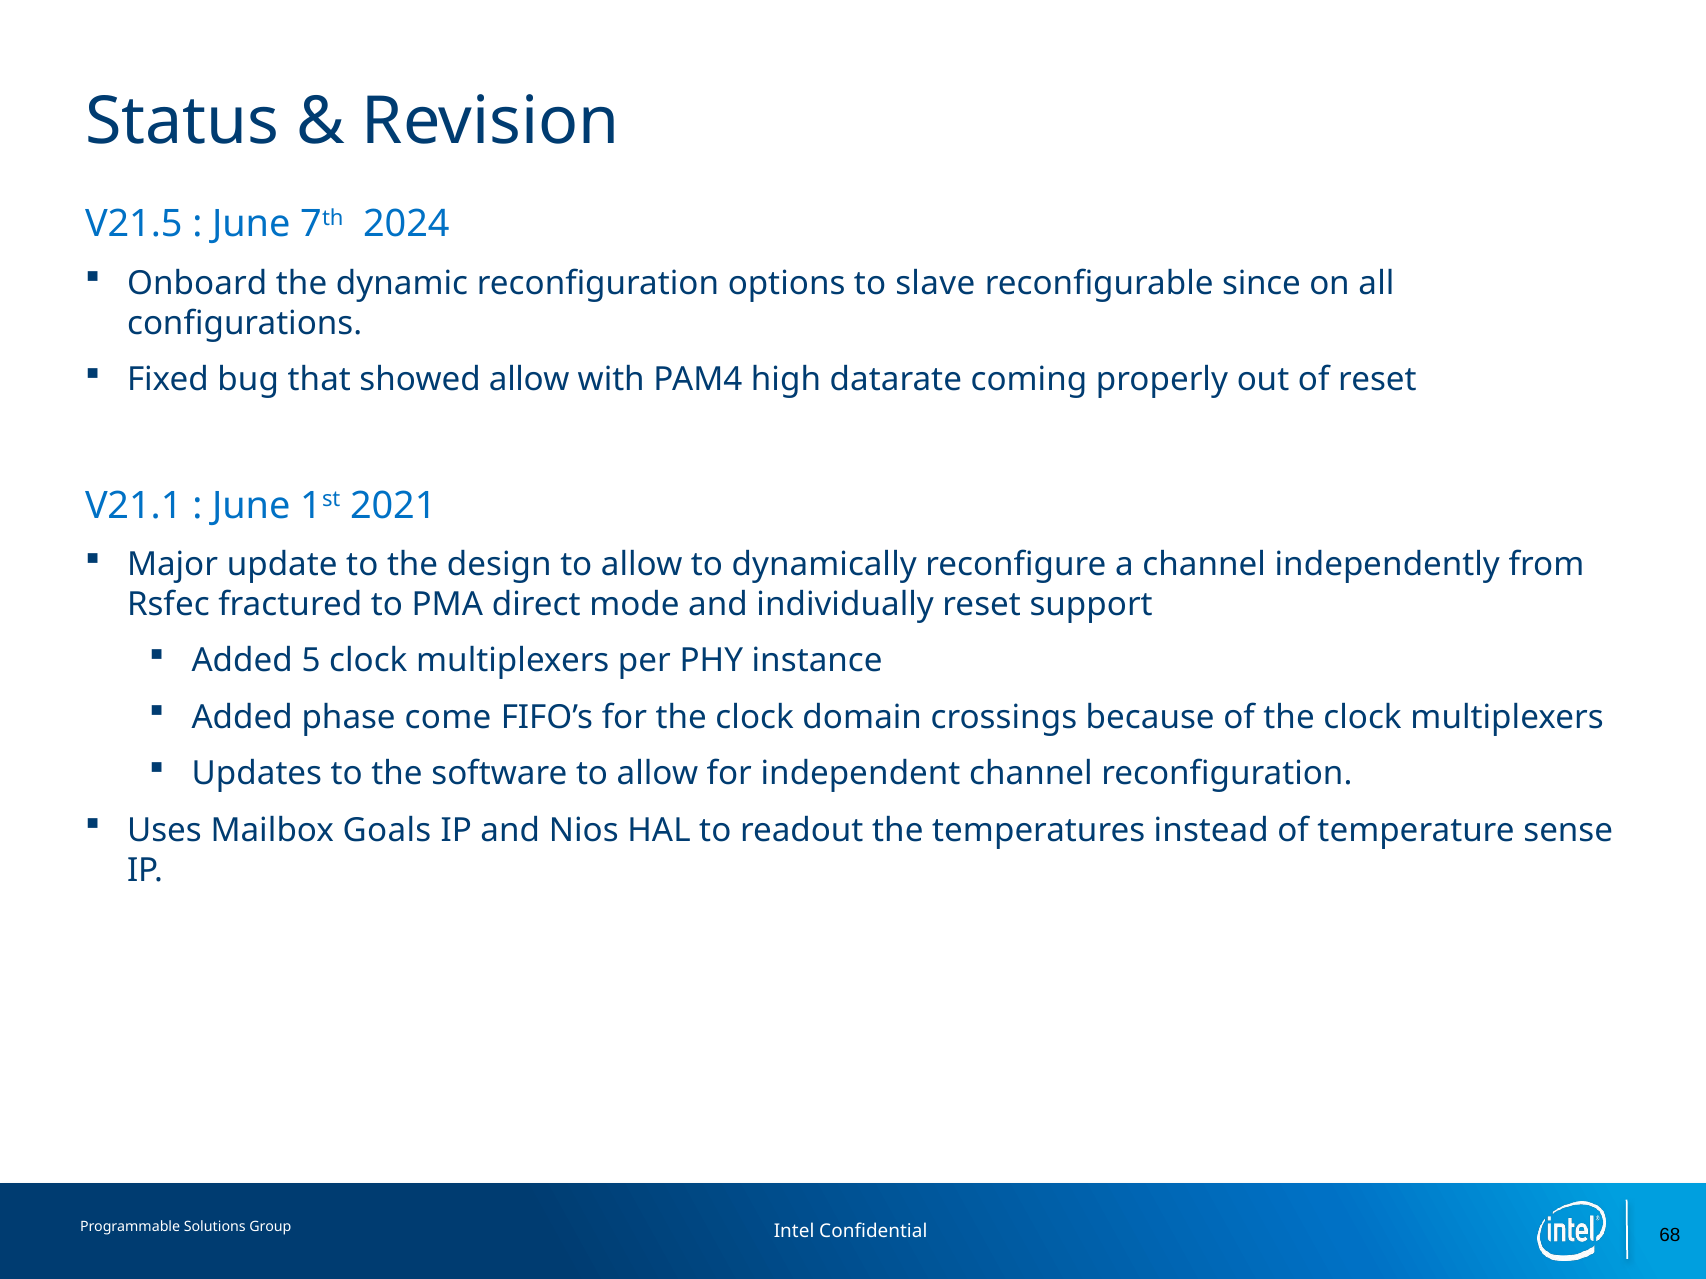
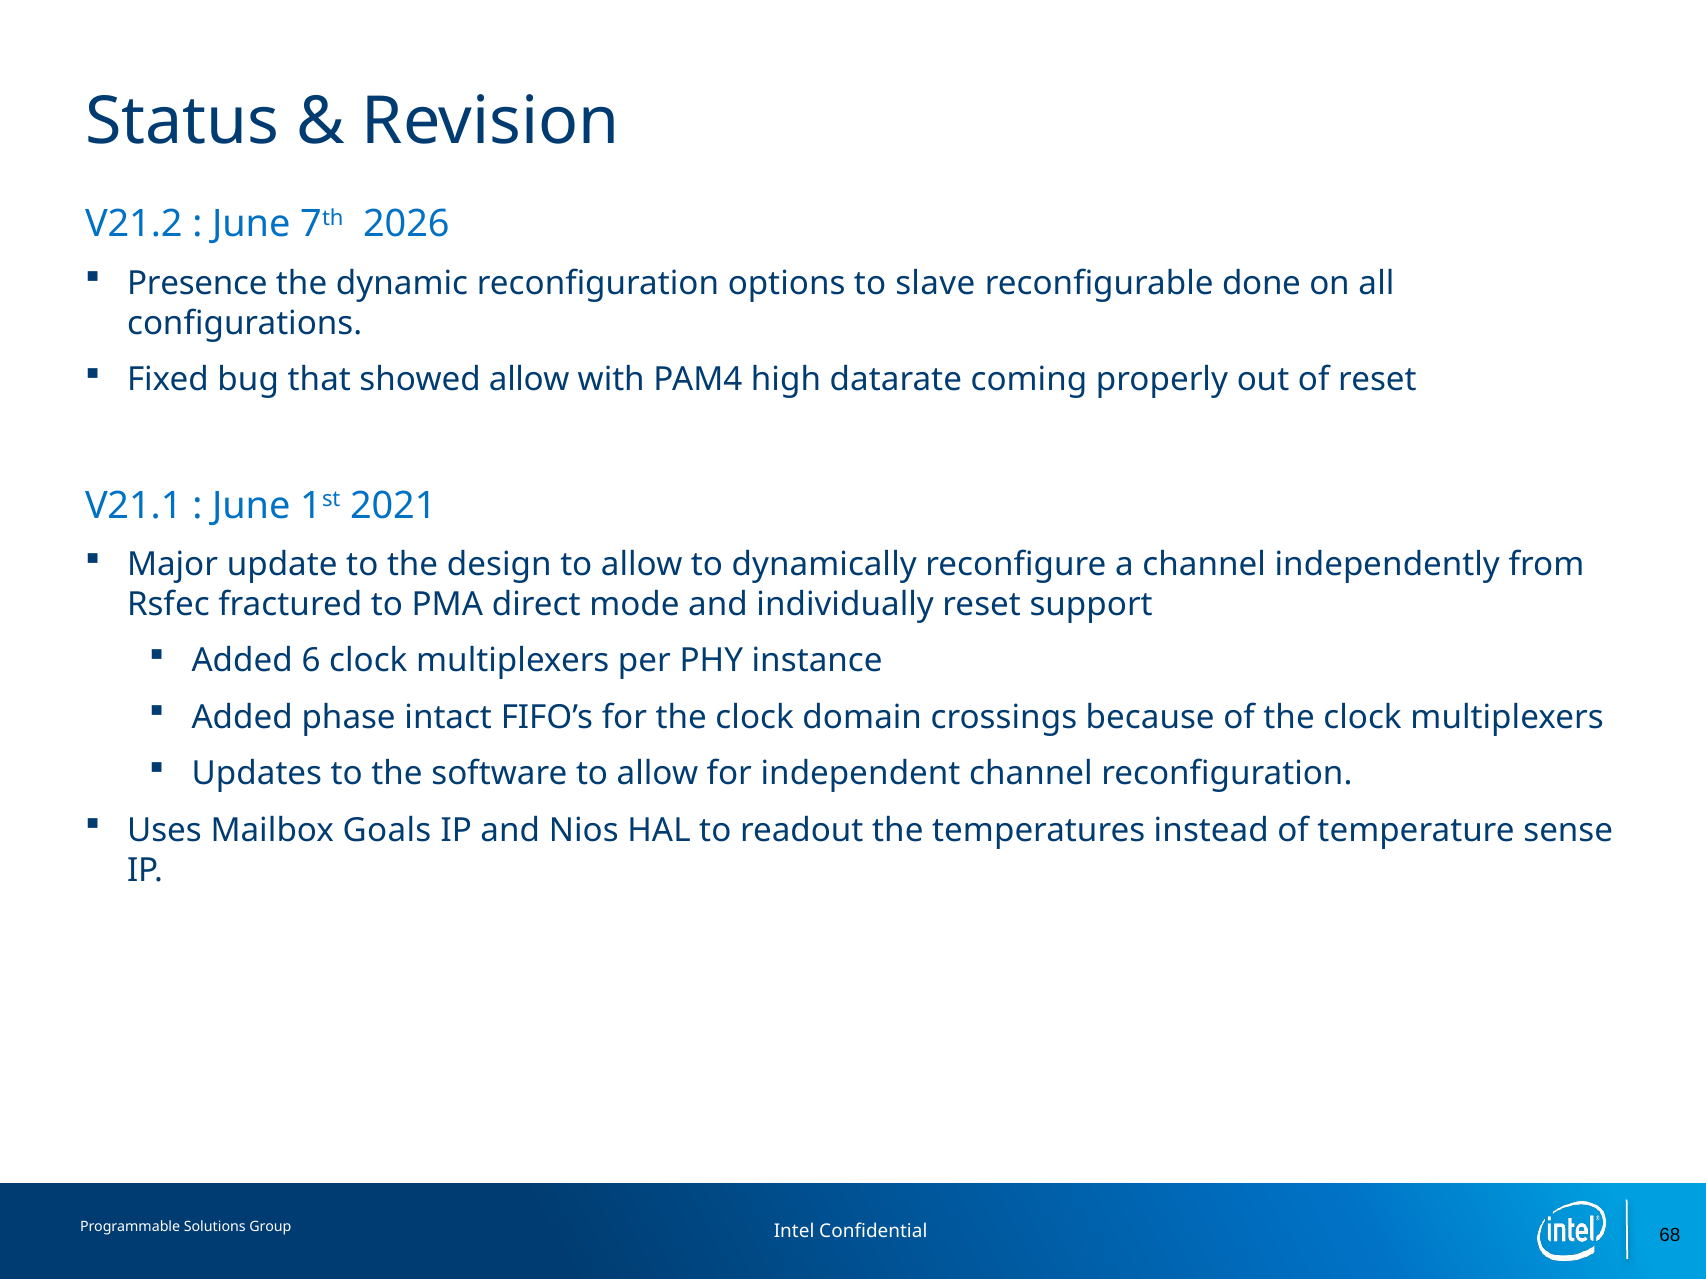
V21.5: V21.5 -> V21.2
2024: 2024 -> 2026
Onboard: Onboard -> Presence
since: since -> done
5: 5 -> 6
come: come -> intact
